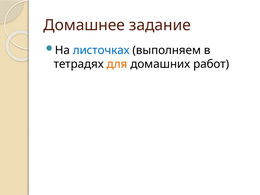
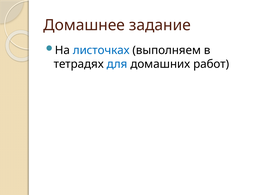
для colour: orange -> blue
